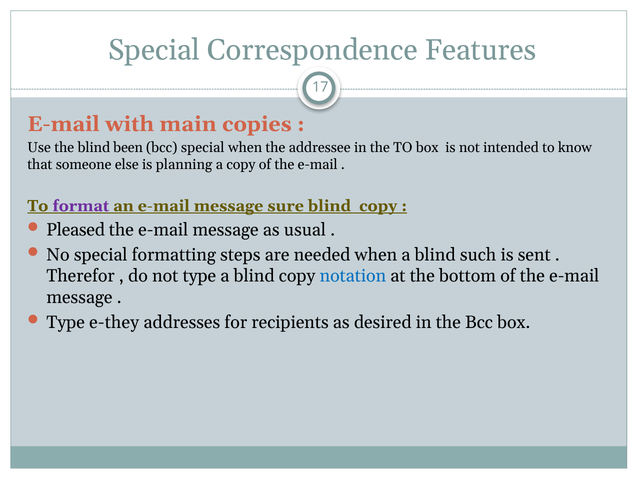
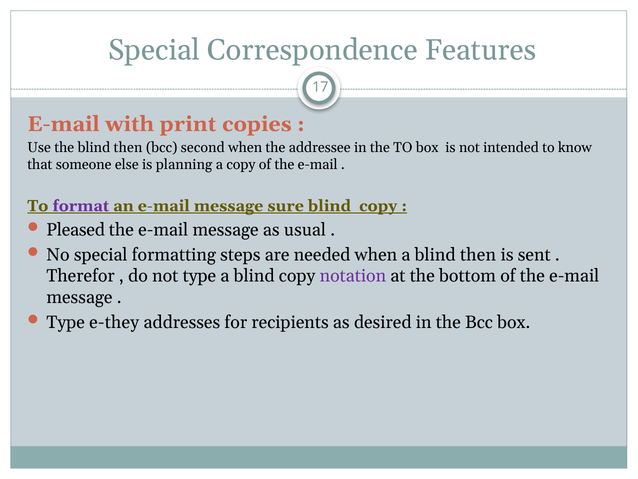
main: main -> print
the blind been: been -> then
bcc special: special -> second
a blind such: such -> then
notation colour: blue -> purple
